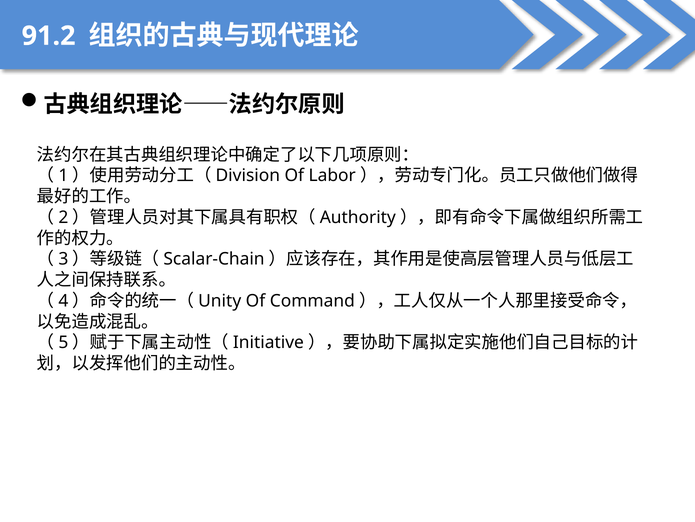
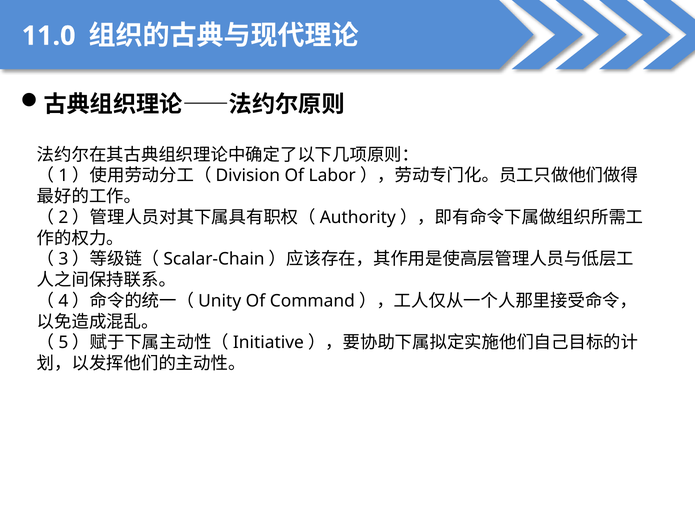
91.2: 91.2 -> 11.0
